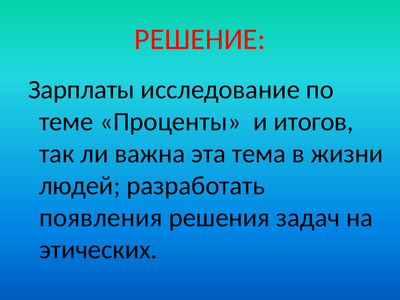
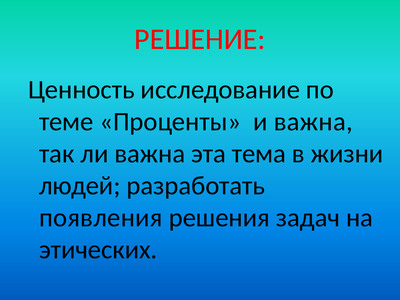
Зарплаты: Зарплаты -> Ценность
и итогов: итогов -> важна
